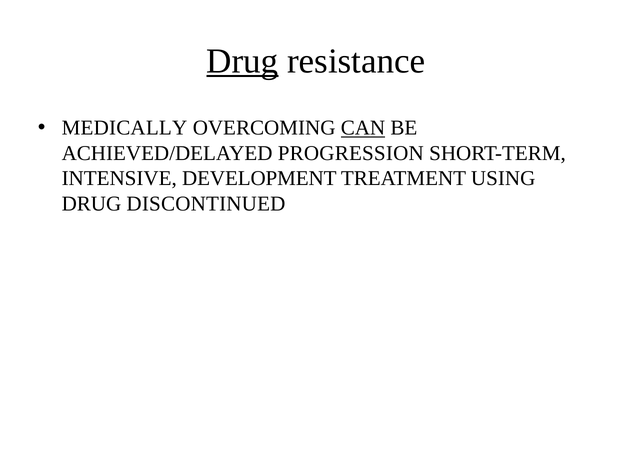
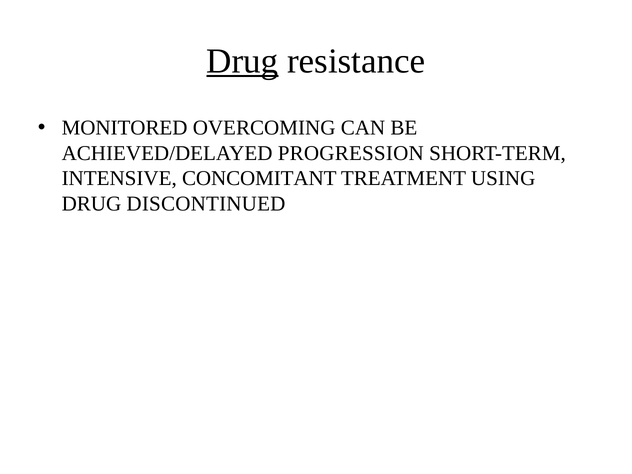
MEDICALLY: MEDICALLY -> MONITORED
CAN underline: present -> none
DEVELOPMENT: DEVELOPMENT -> CONCOMITANT
